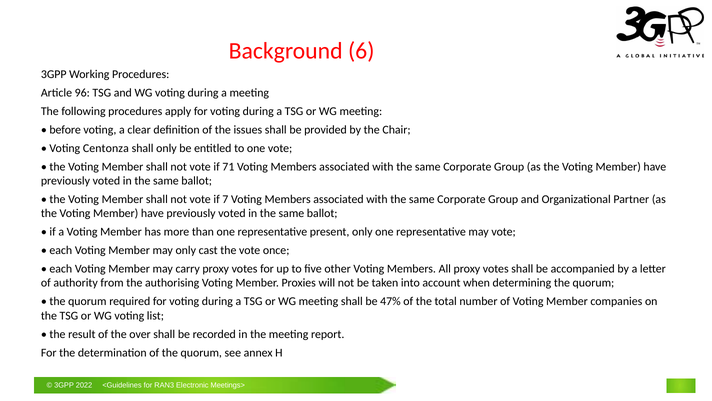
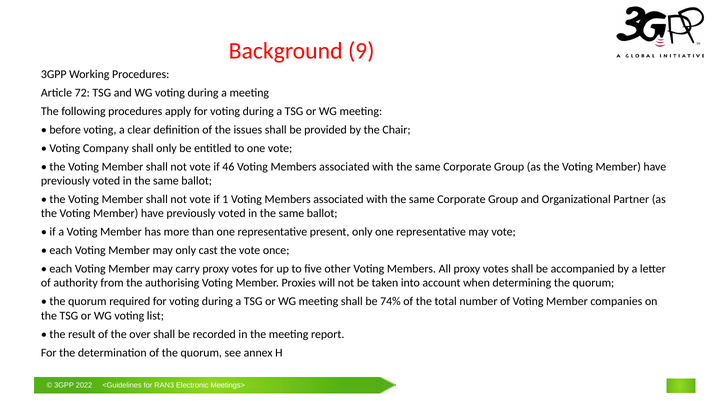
6: 6 -> 9
96: 96 -> 72
Centonza: Centonza -> Company
71: 71 -> 46
7: 7 -> 1
47%: 47% -> 74%
